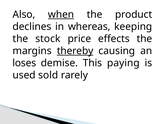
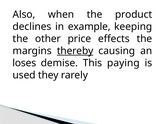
when underline: present -> none
whereas: whereas -> example
stock: stock -> other
sold: sold -> they
